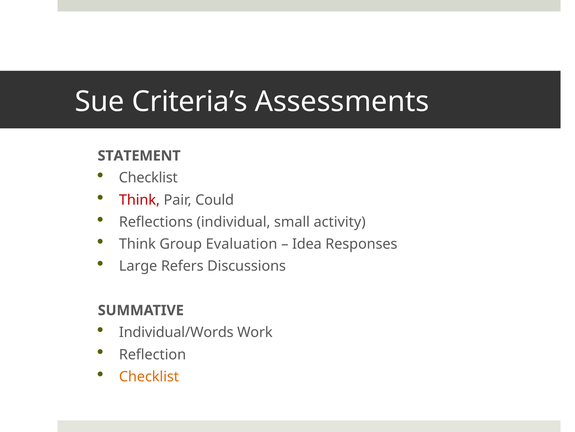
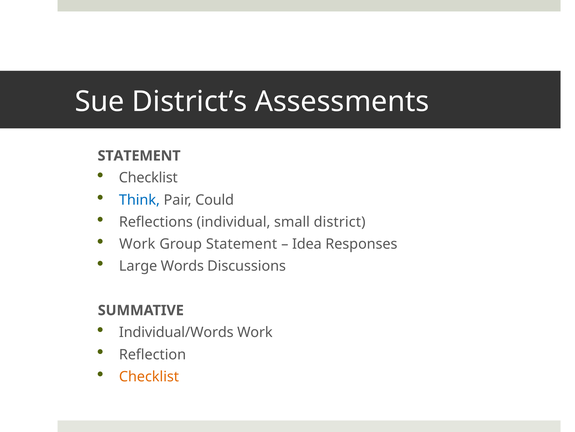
Criteria’s: Criteria’s -> District’s
Think at (139, 200) colour: red -> blue
activity: activity -> district
Think at (137, 244): Think -> Work
Group Evaluation: Evaluation -> Statement
Refers: Refers -> Words
